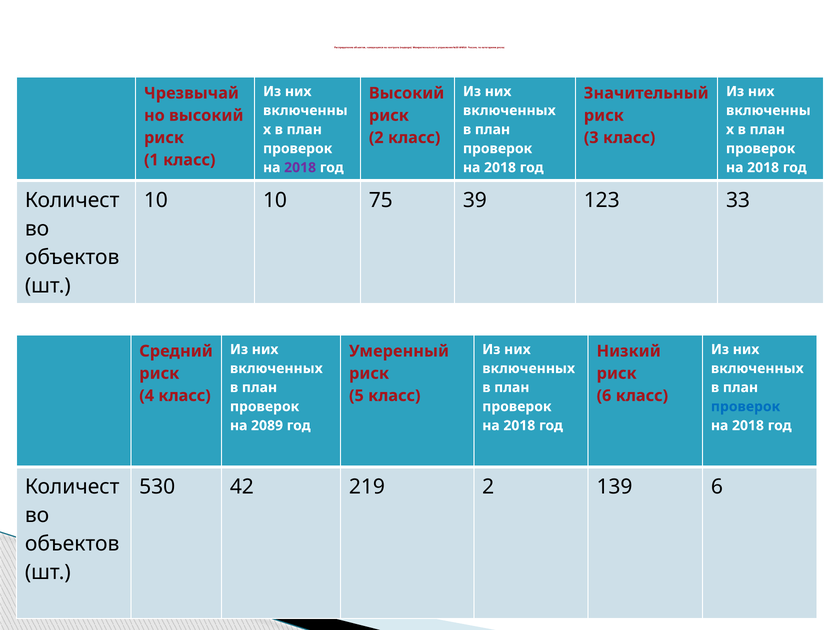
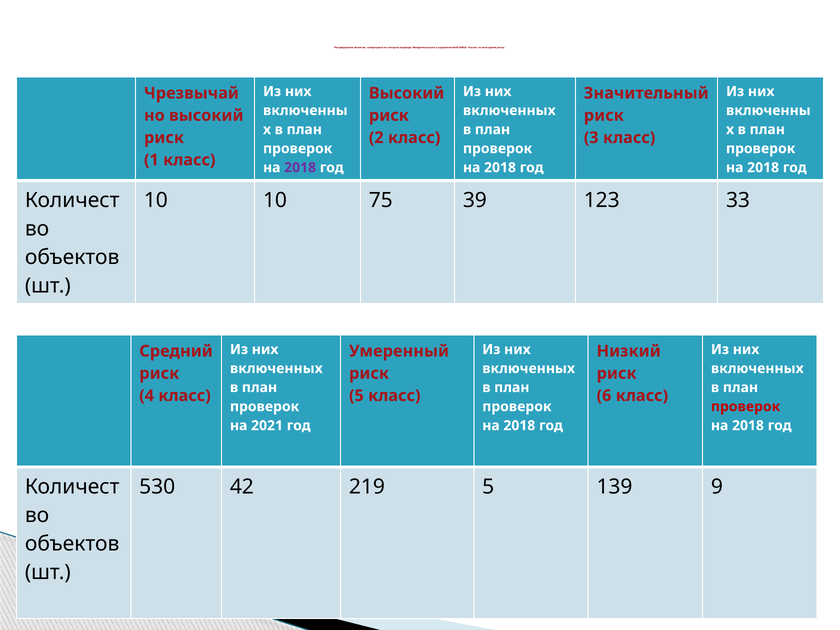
проверок at (746, 407) colour: blue -> red
2089: 2089 -> 2021
219 2: 2 -> 5
139 6: 6 -> 9
